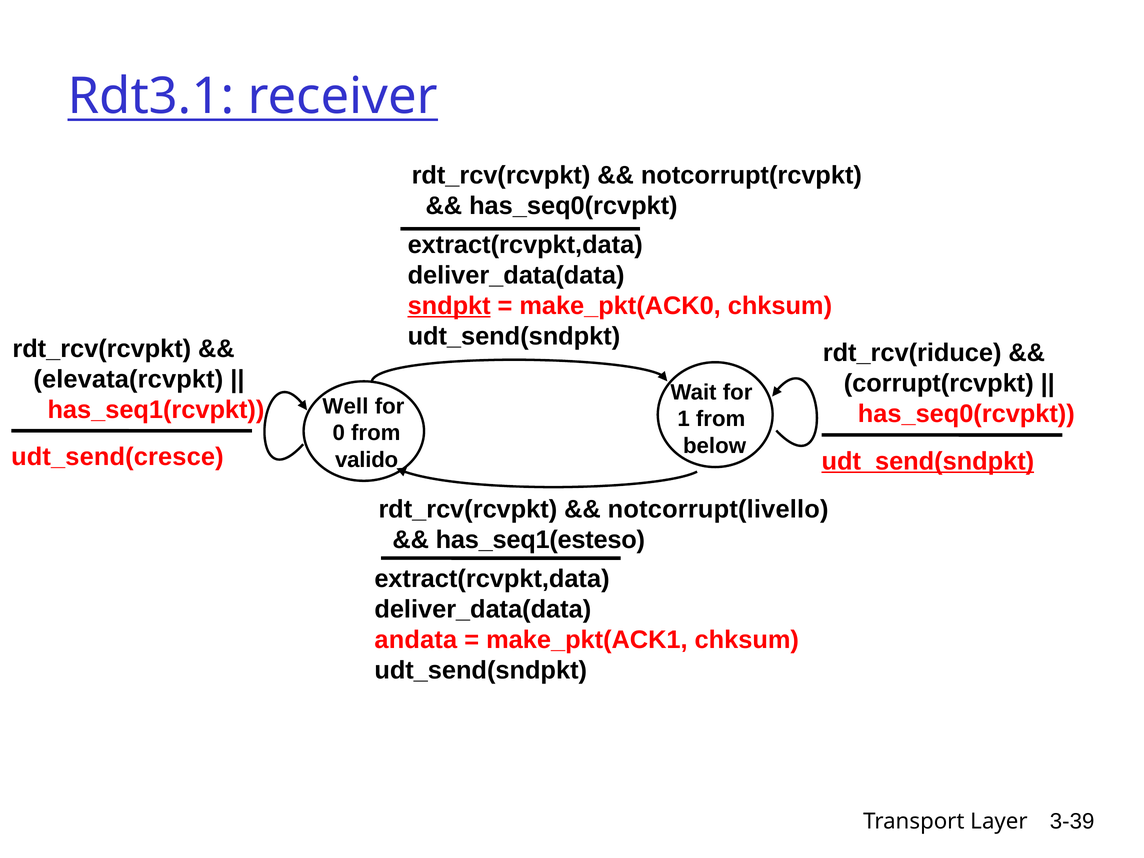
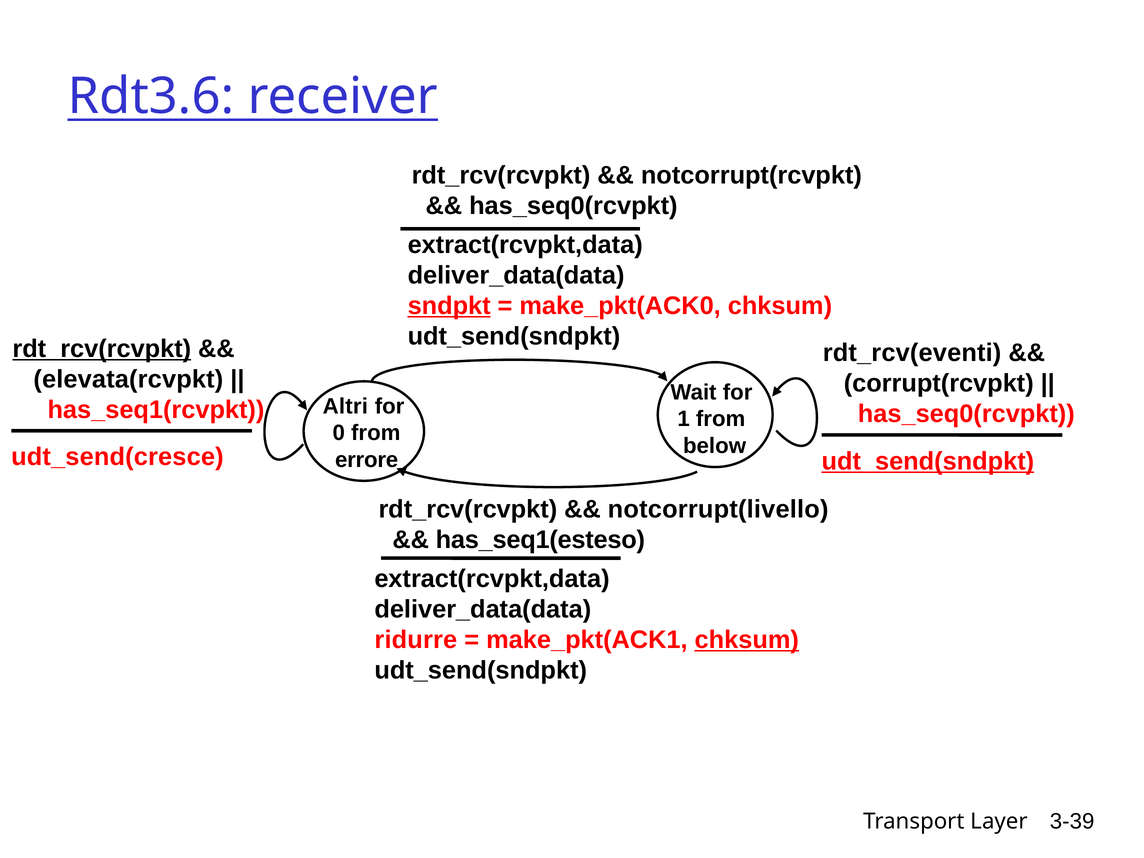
Rdt3.1: Rdt3.1 -> Rdt3.6
rdt_rcv(rcvpkt at (102, 349) underline: none -> present
rdt_rcv(riduce: rdt_rcv(riduce -> rdt_rcv(eventi
Well: Well -> Altri
valido: valido -> errore
andata: andata -> ridurre
chksum at (747, 640) underline: none -> present
